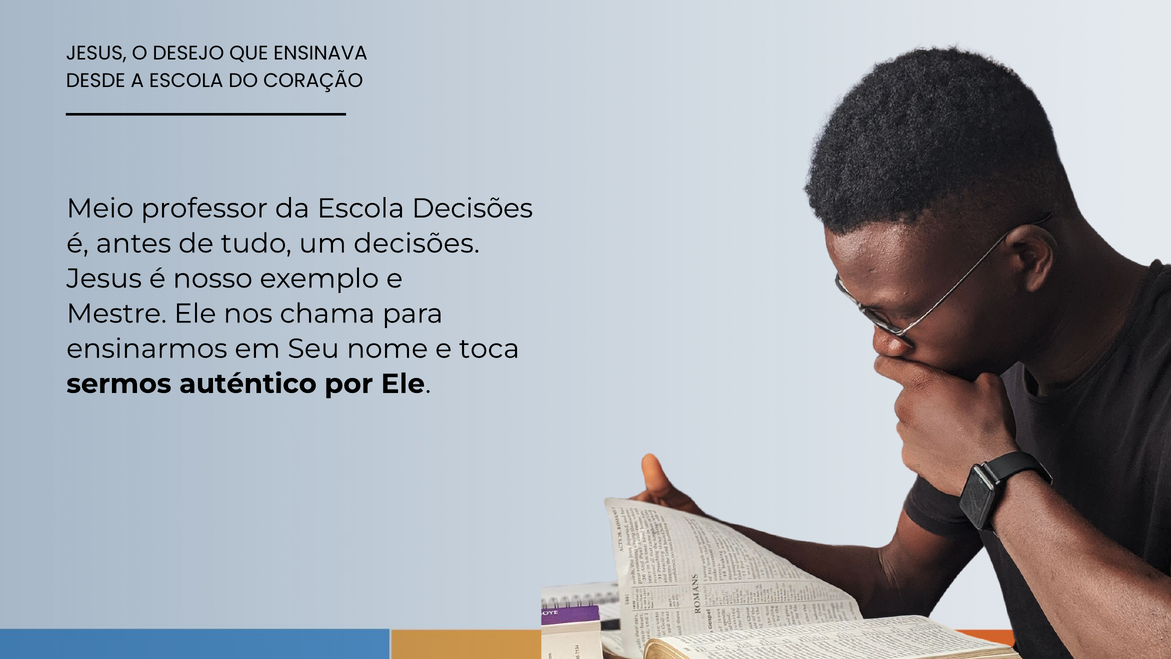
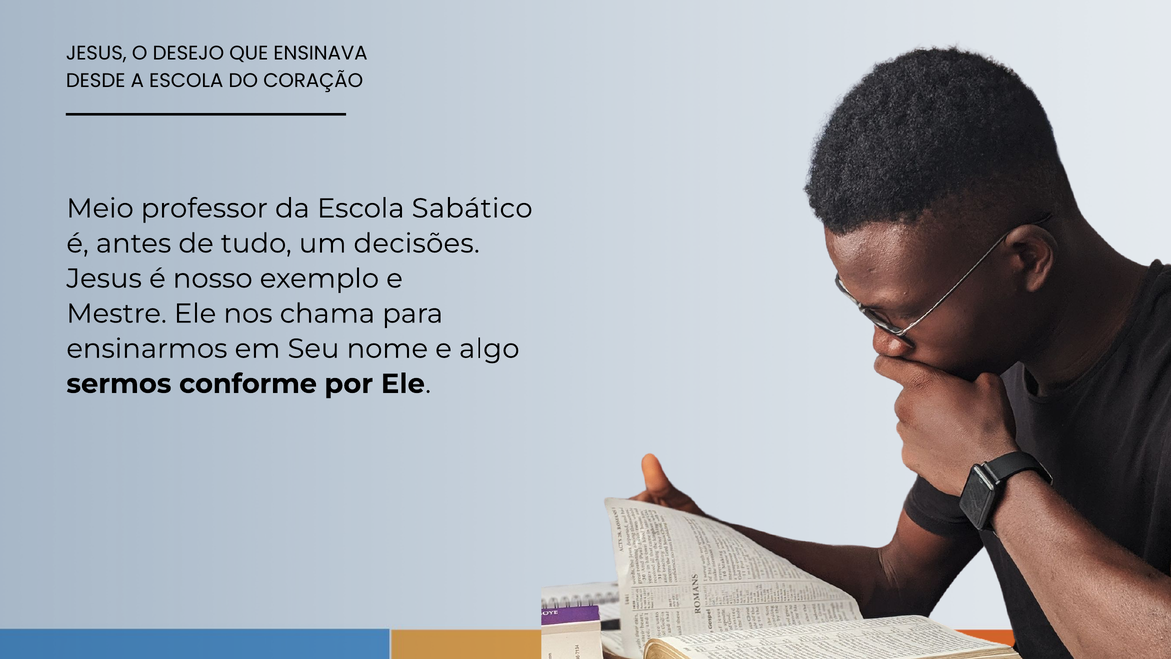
Escola Decisões: Decisões -> Sabático
toca: toca -> algo
auténtico: auténtico -> conforme
